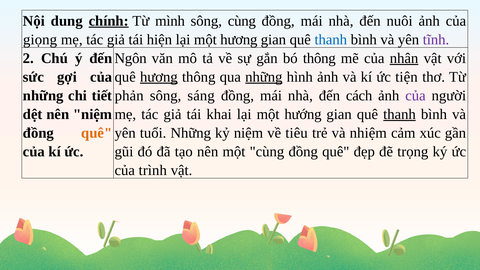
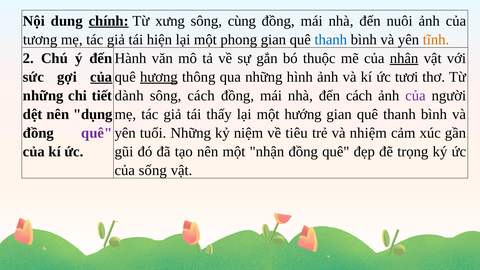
mình: mình -> xưng
giọng: giọng -> tương
một hương: hương -> phong
tĩnh colour: purple -> orange
Ngôn: Ngôn -> Hành
bó thông: thông -> thuộc
của at (101, 77) underline: none -> present
những at (264, 77) underline: present -> none
tiện: tiện -> tươi
phản: phản -> dành
sông sáng: sáng -> cách
nên niệm: niệm -> dụng
khai: khai -> thấy
thanh at (399, 114) underline: present -> none
quê at (97, 133) colour: orange -> purple
một cùng: cùng -> nhận
trình: trình -> sống
